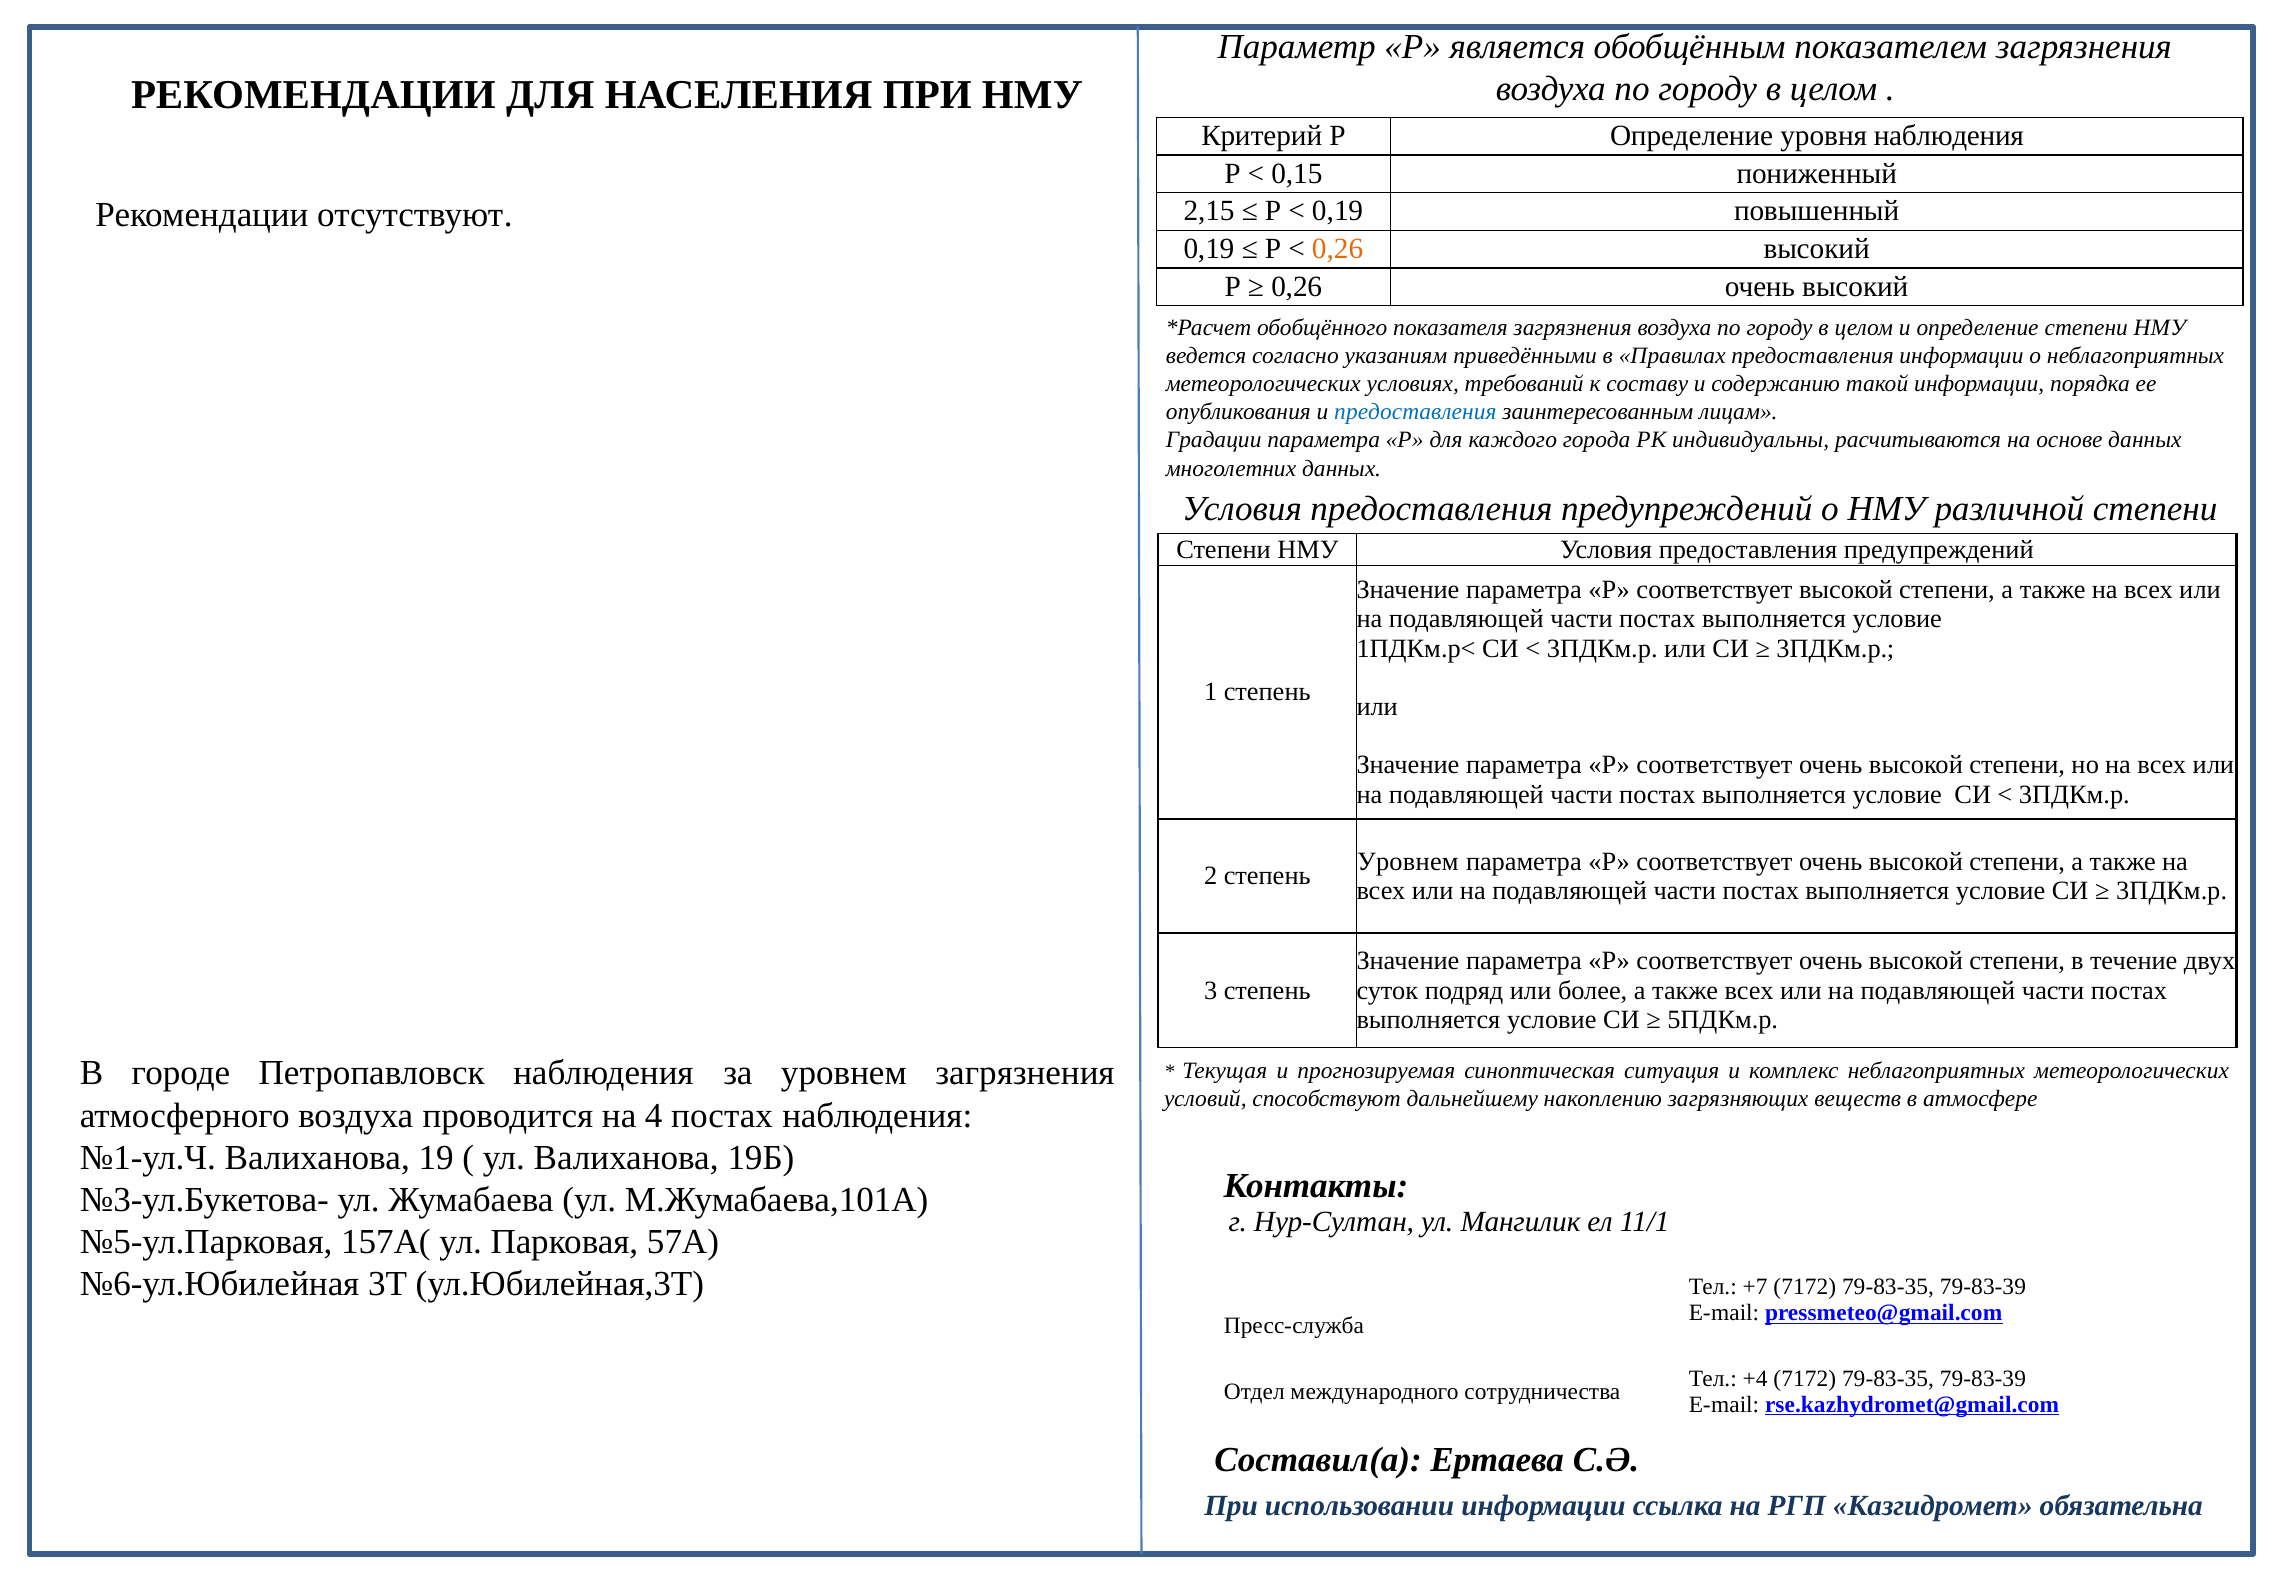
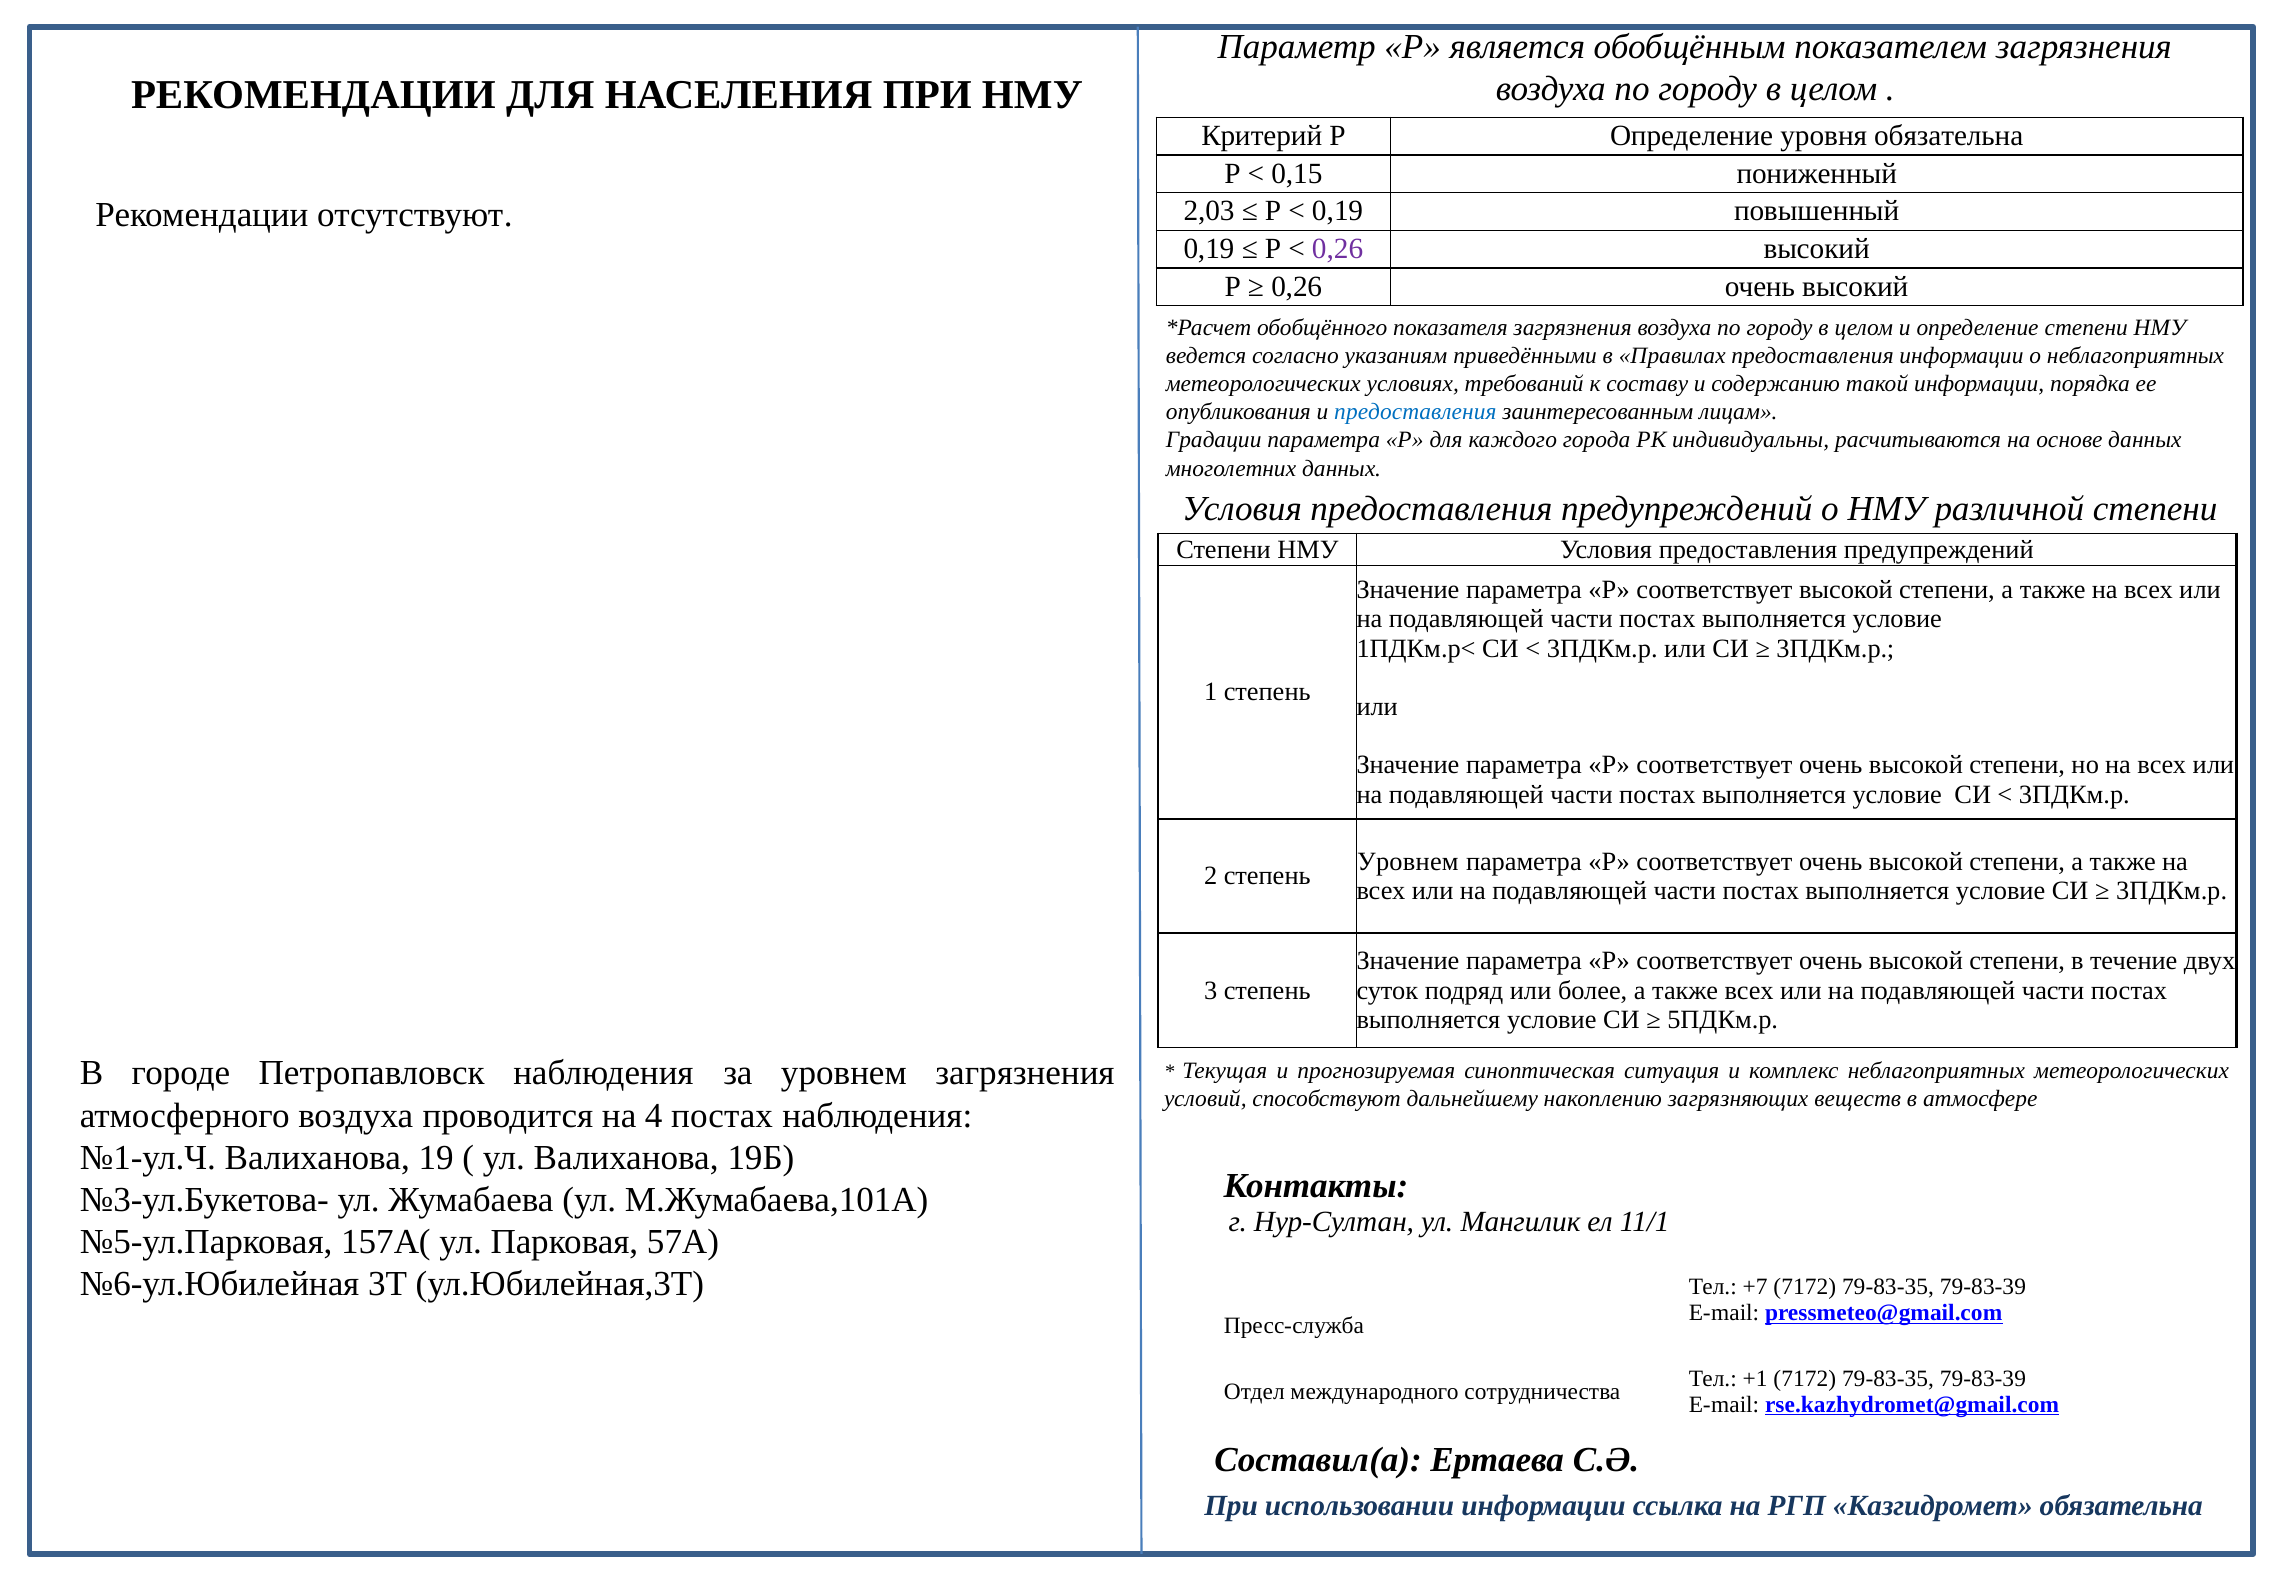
уровня наблюдения: наблюдения -> обязательна
2,15: 2,15 -> 2,03
0,26 at (1338, 249) colour: orange -> purple
+4: +4 -> +1
